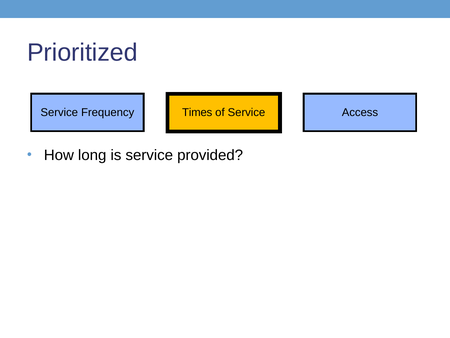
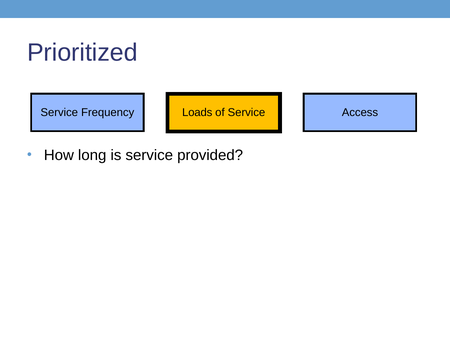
Times: Times -> Loads
